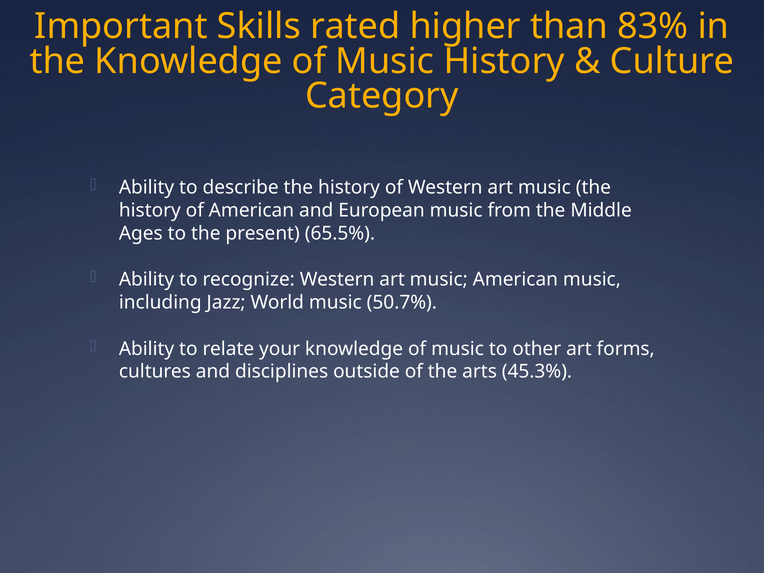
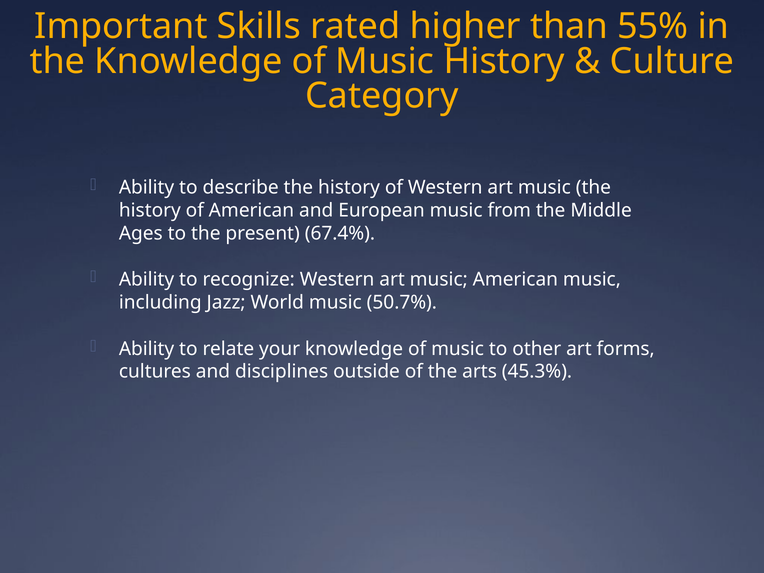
83%: 83% -> 55%
65.5%: 65.5% -> 67.4%
